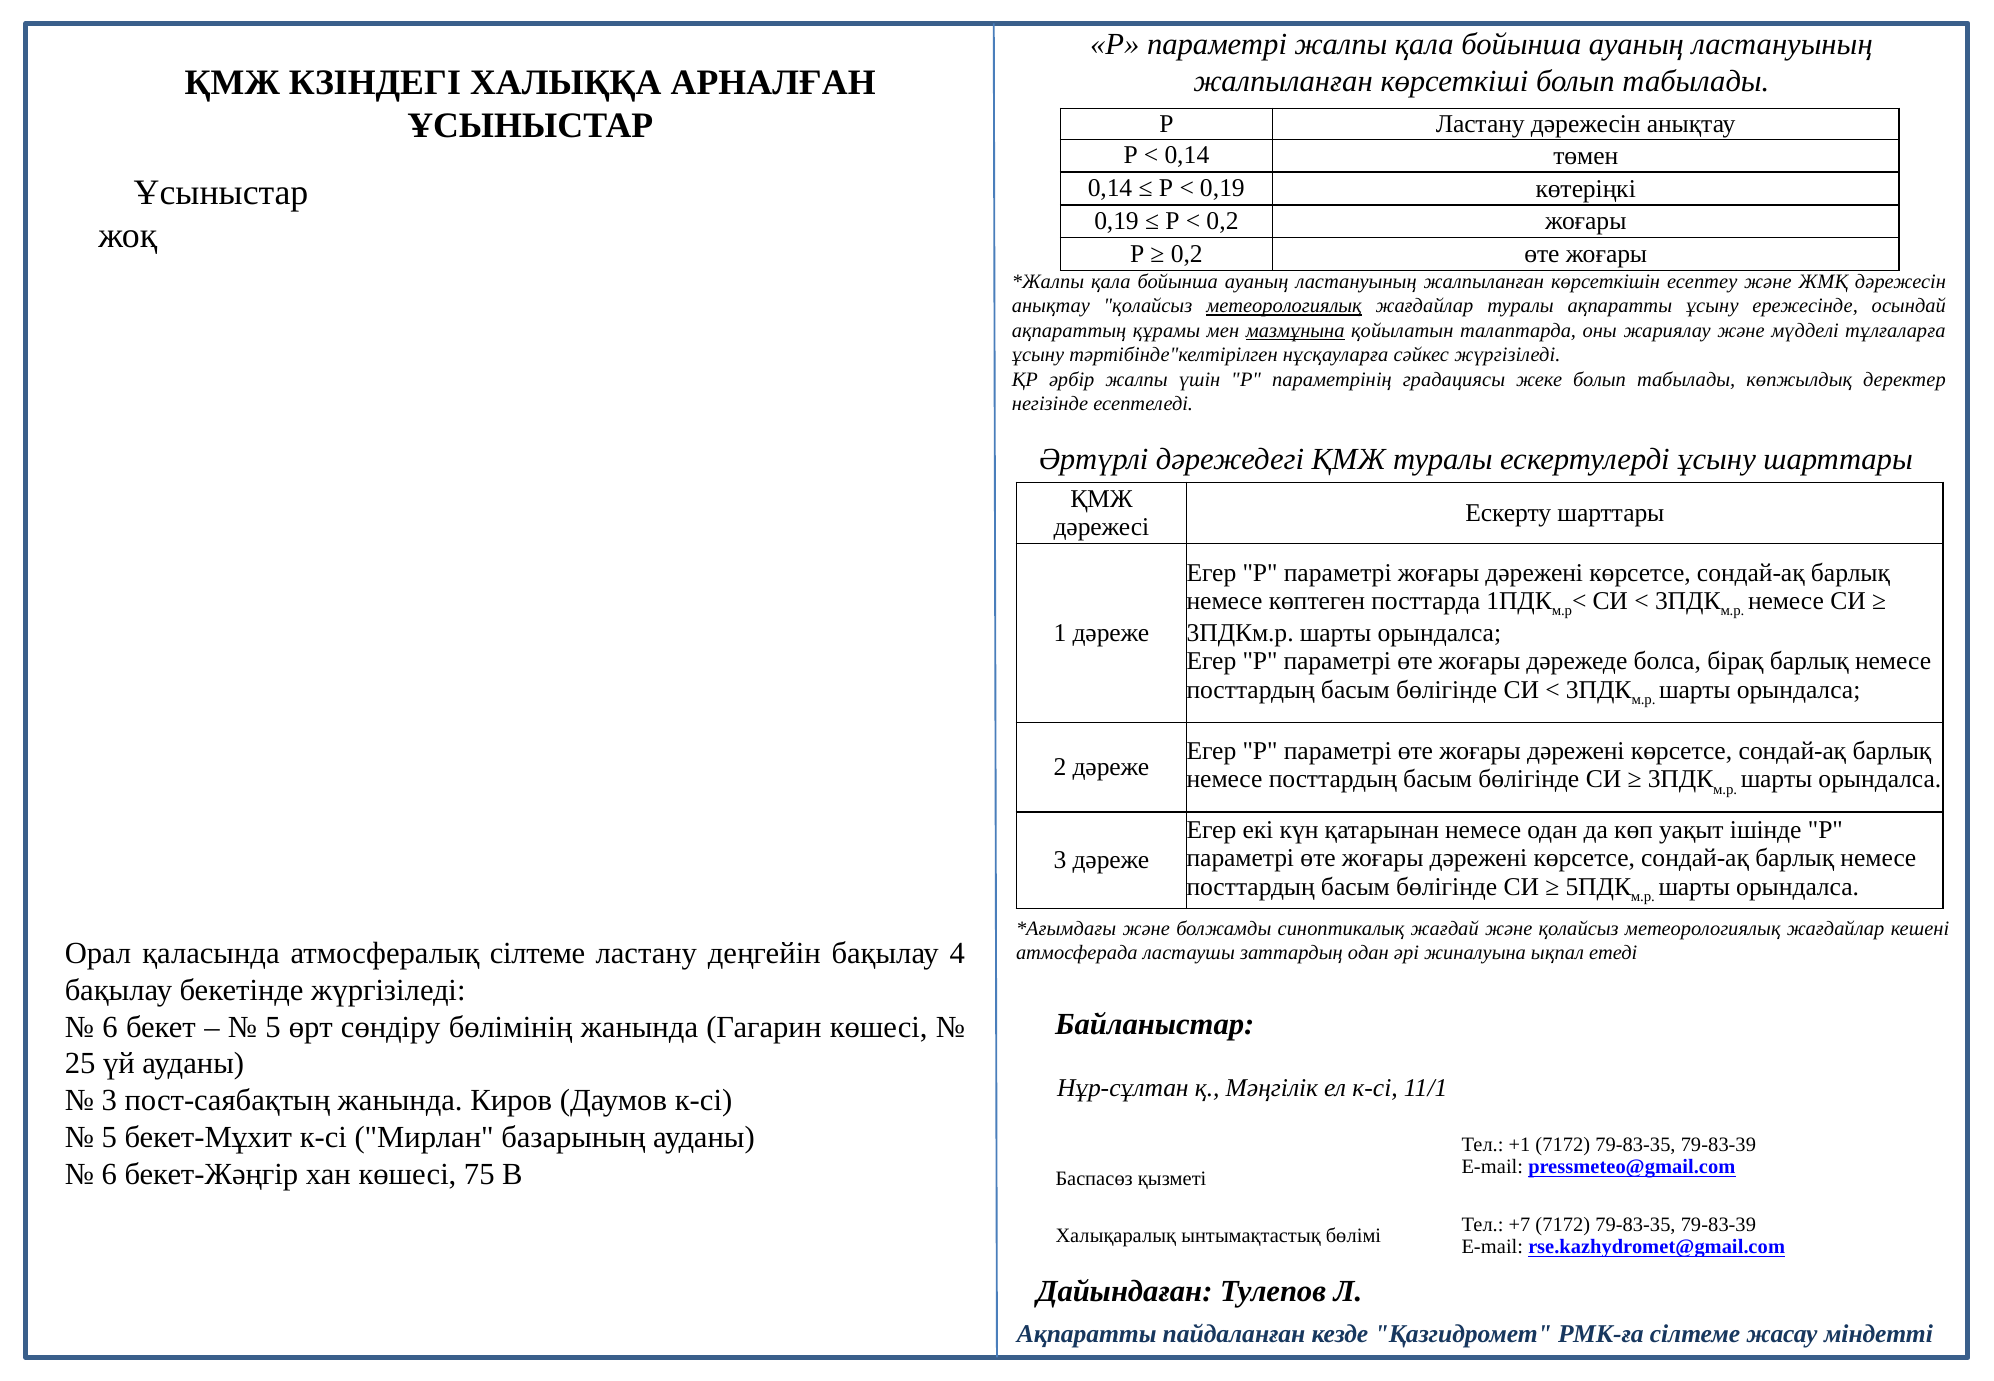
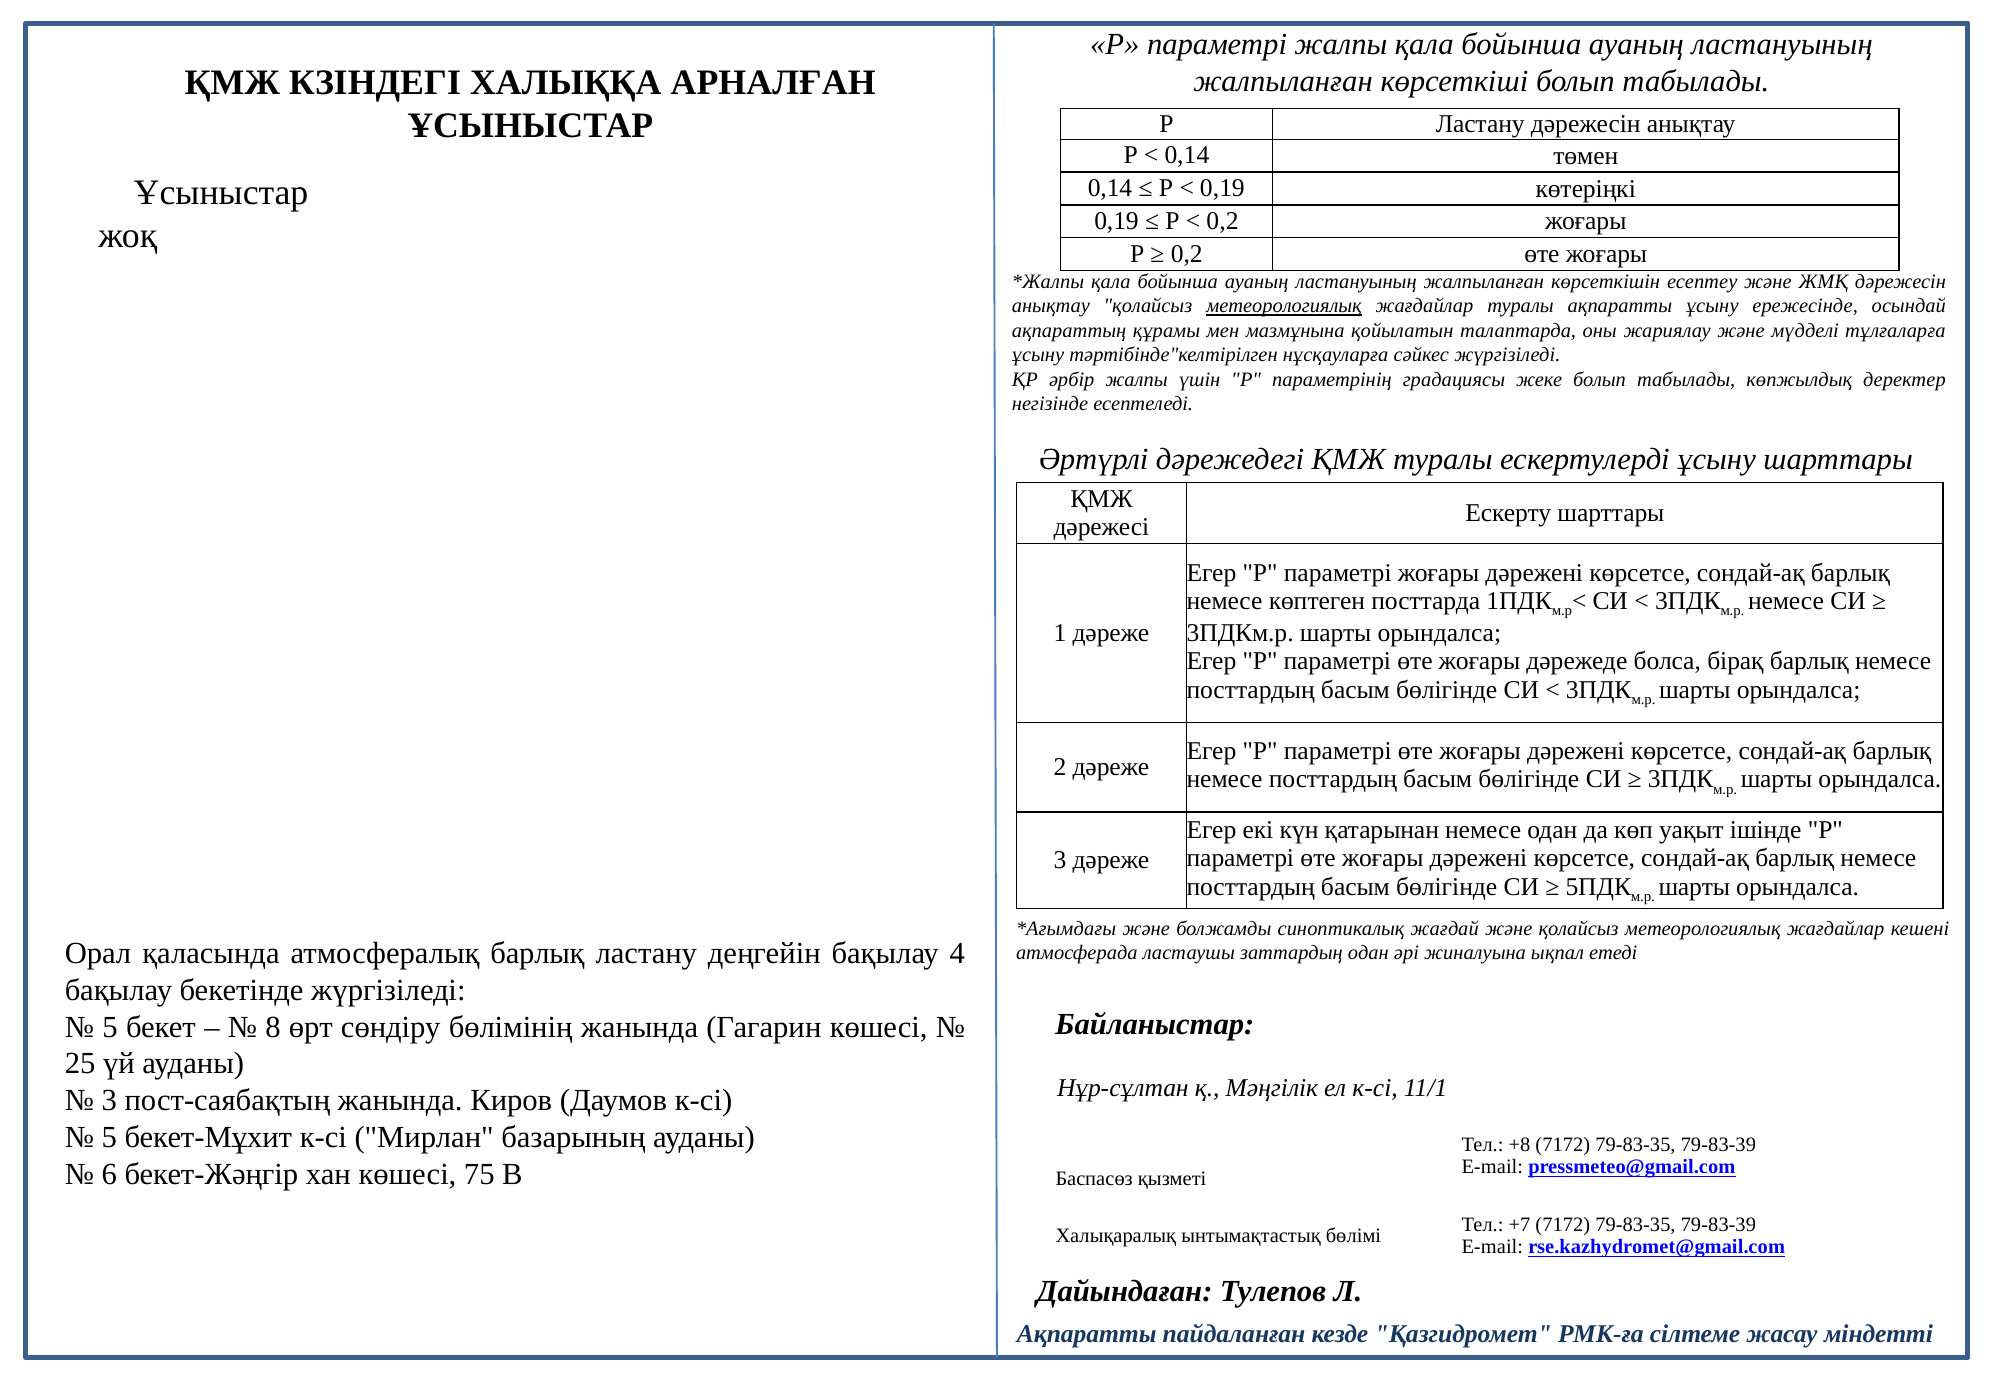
мазмұнына underline: present -> none
атмосфералық сілтеме: сілтеме -> барлық
6 at (110, 1027): 6 -> 5
5 at (273, 1027): 5 -> 8
+1: +1 -> +8
